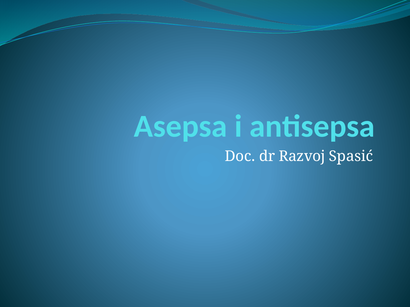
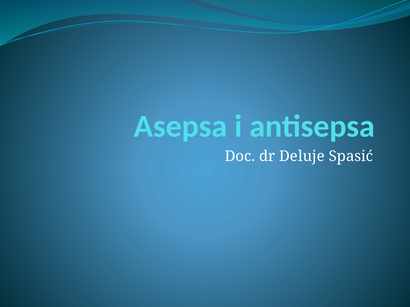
Razvoj: Razvoj -> Deluje
